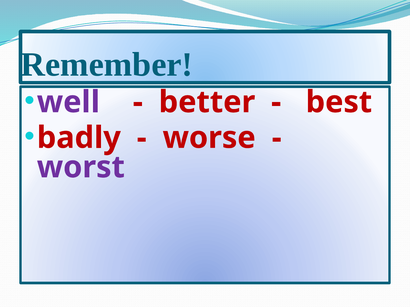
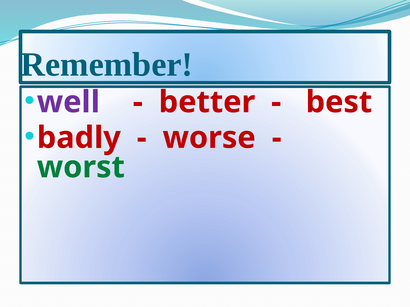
worst colour: purple -> green
